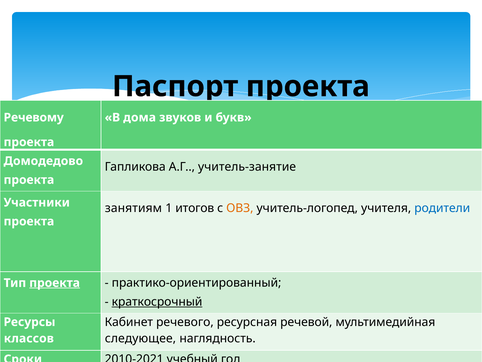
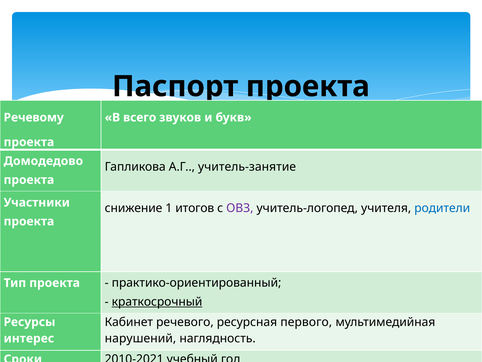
дома: дома -> всего
занятиям: занятиям -> снижение
ОВЗ colour: orange -> purple
проекта at (55, 283) underline: present -> none
речевой: речевой -> первого
следующее: следующее -> нарушений
классов: классов -> интерес
